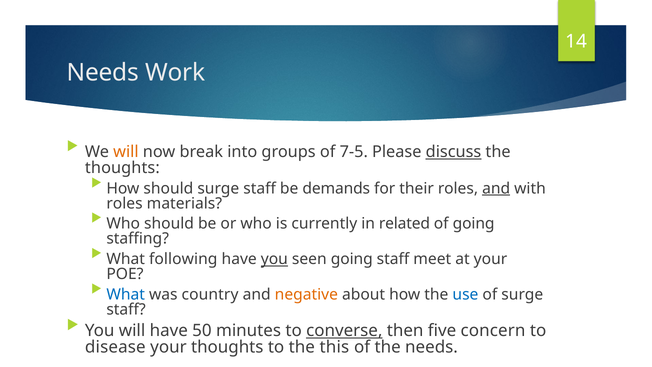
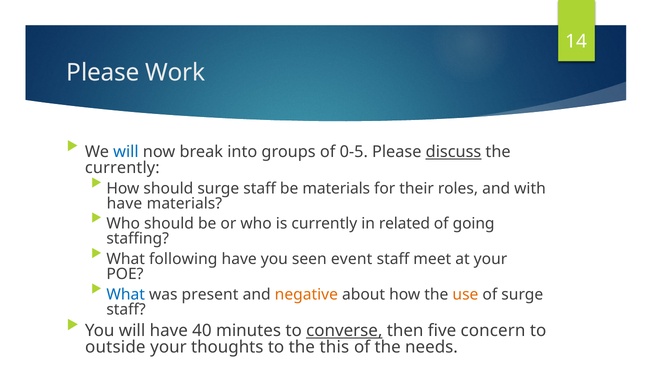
Needs at (103, 73): Needs -> Please
will at (126, 152) colour: orange -> blue
7-5: 7-5 -> 0-5
thoughts at (122, 168): thoughts -> currently
be demands: demands -> materials
and at (496, 188) underline: present -> none
roles at (125, 203): roles -> have
you at (274, 259) underline: present -> none
seen going: going -> event
country: country -> present
use colour: blue -> orange
50: 50 -> 40
disease: disease -> outside
